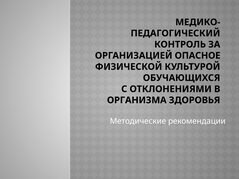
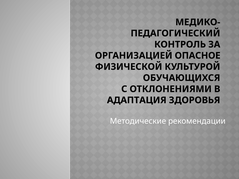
ОРГАНИЗМА: ОРГАНИЗМА -> АДАПТАЦИЯ
